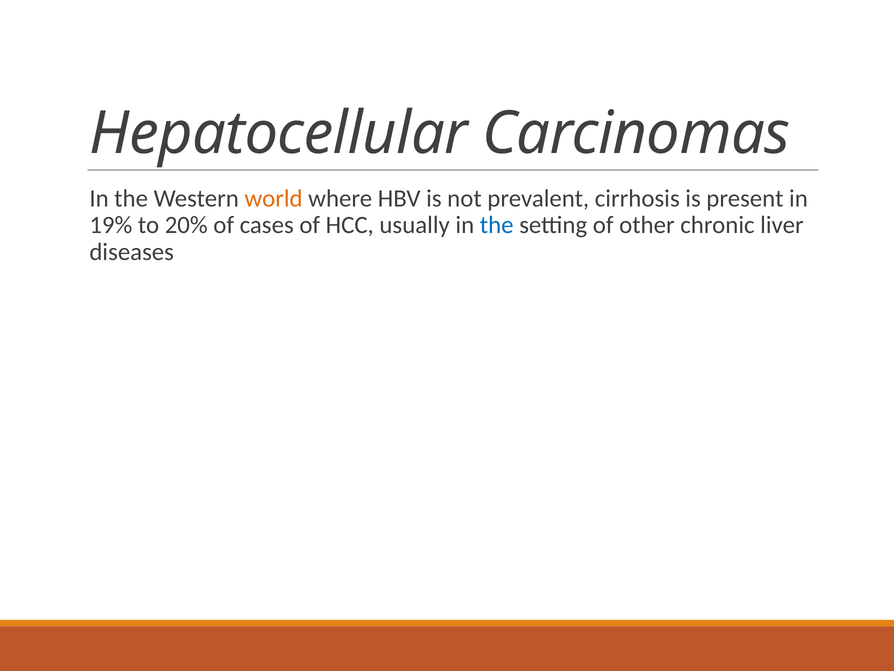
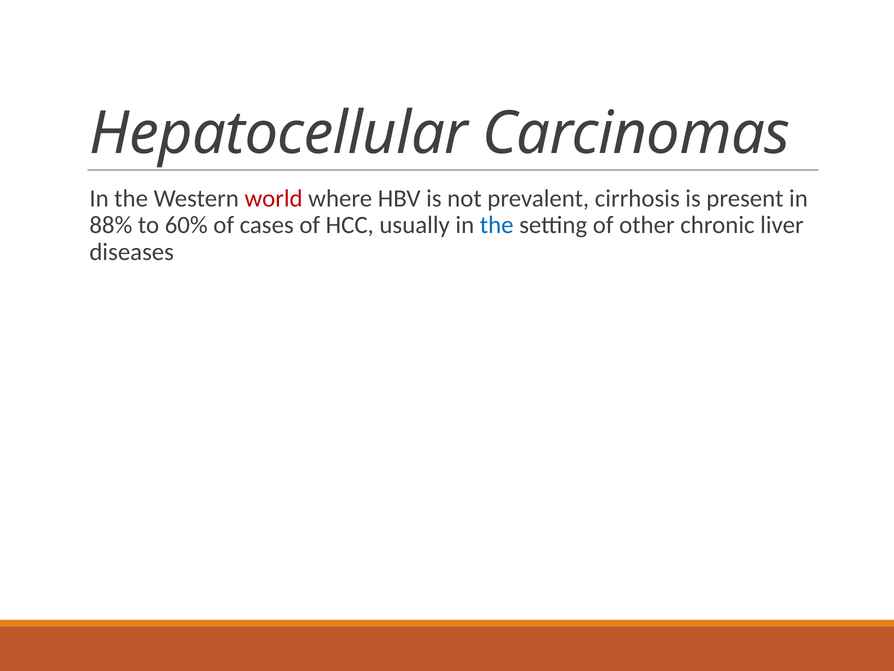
world colour: orange -> red
19%: 19% -> 88%
20%: 20% -> 60%
